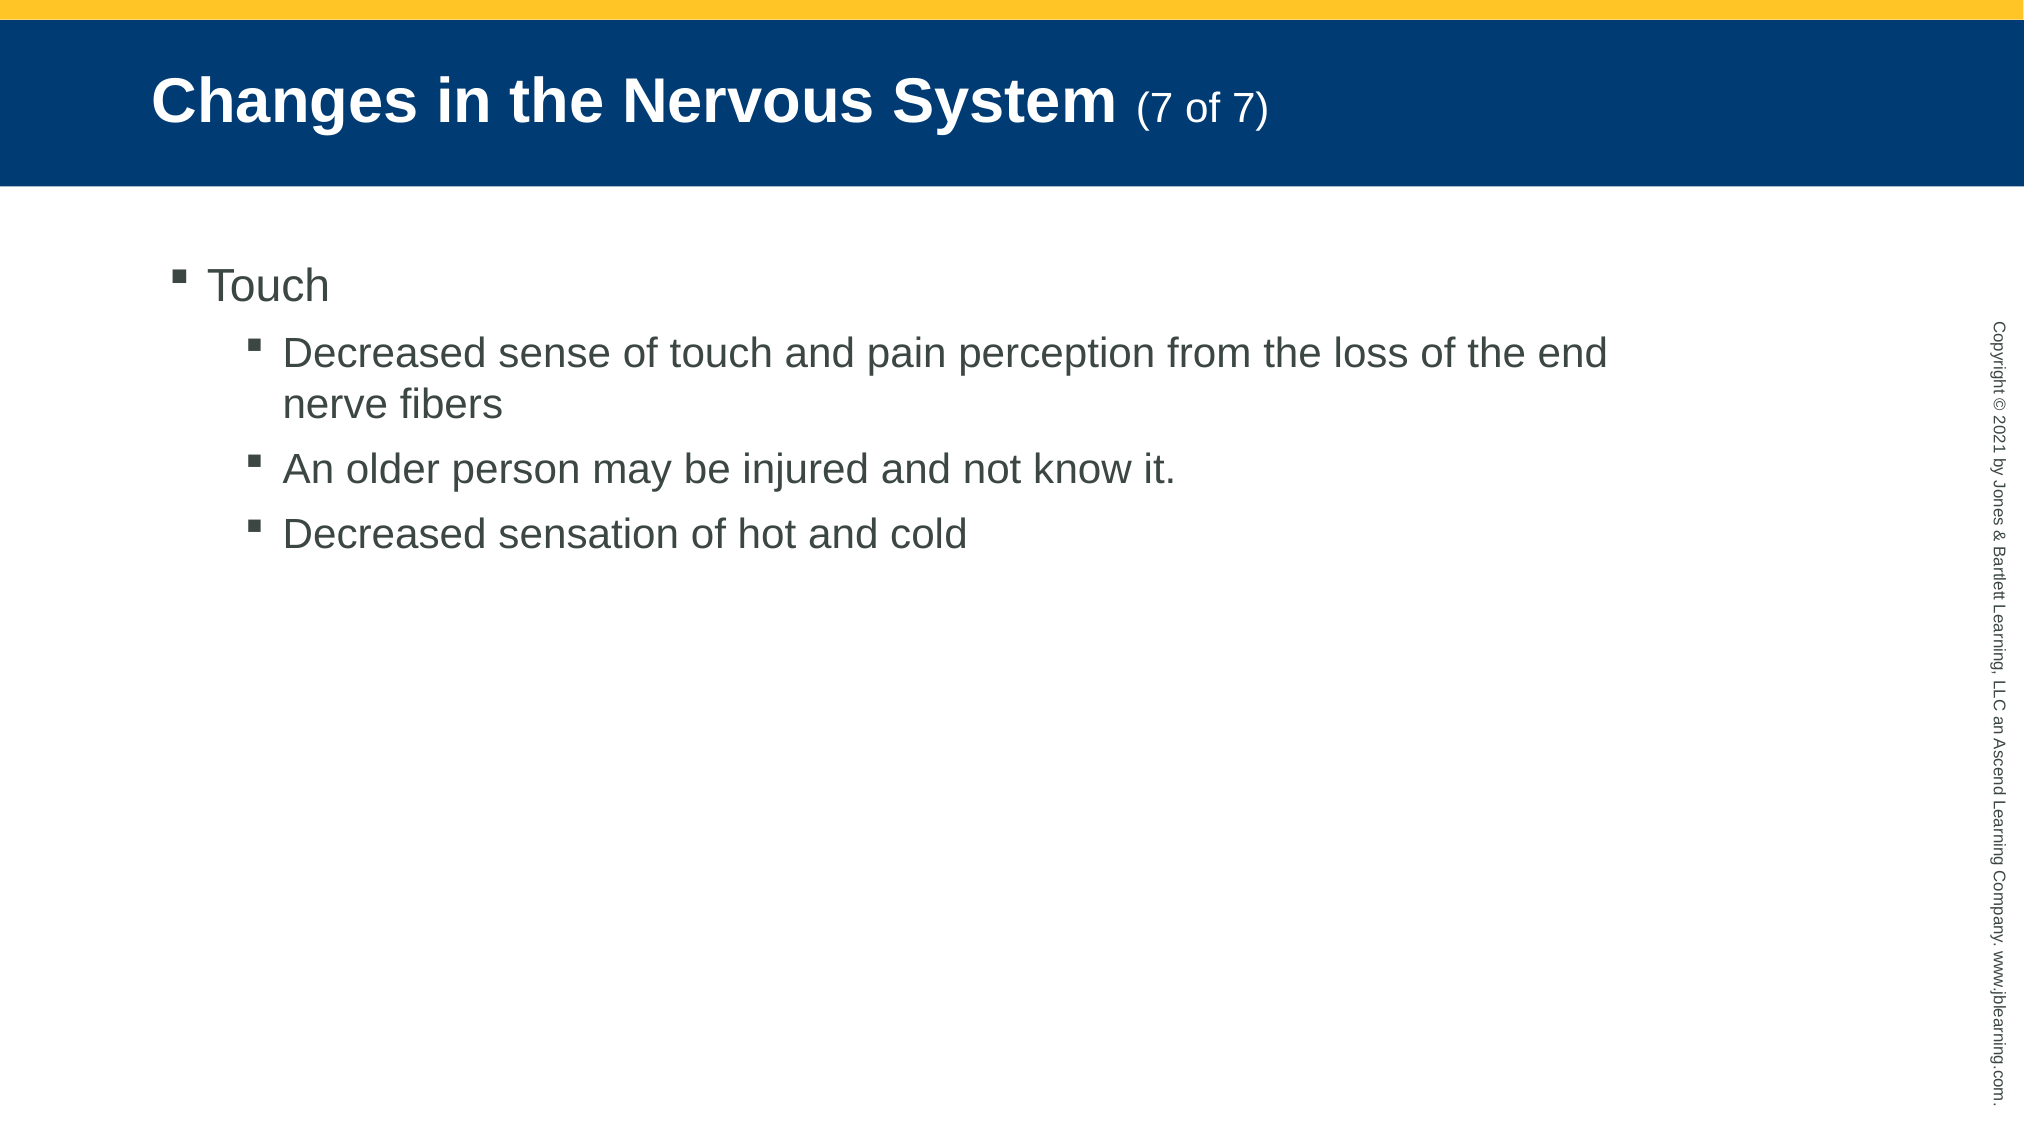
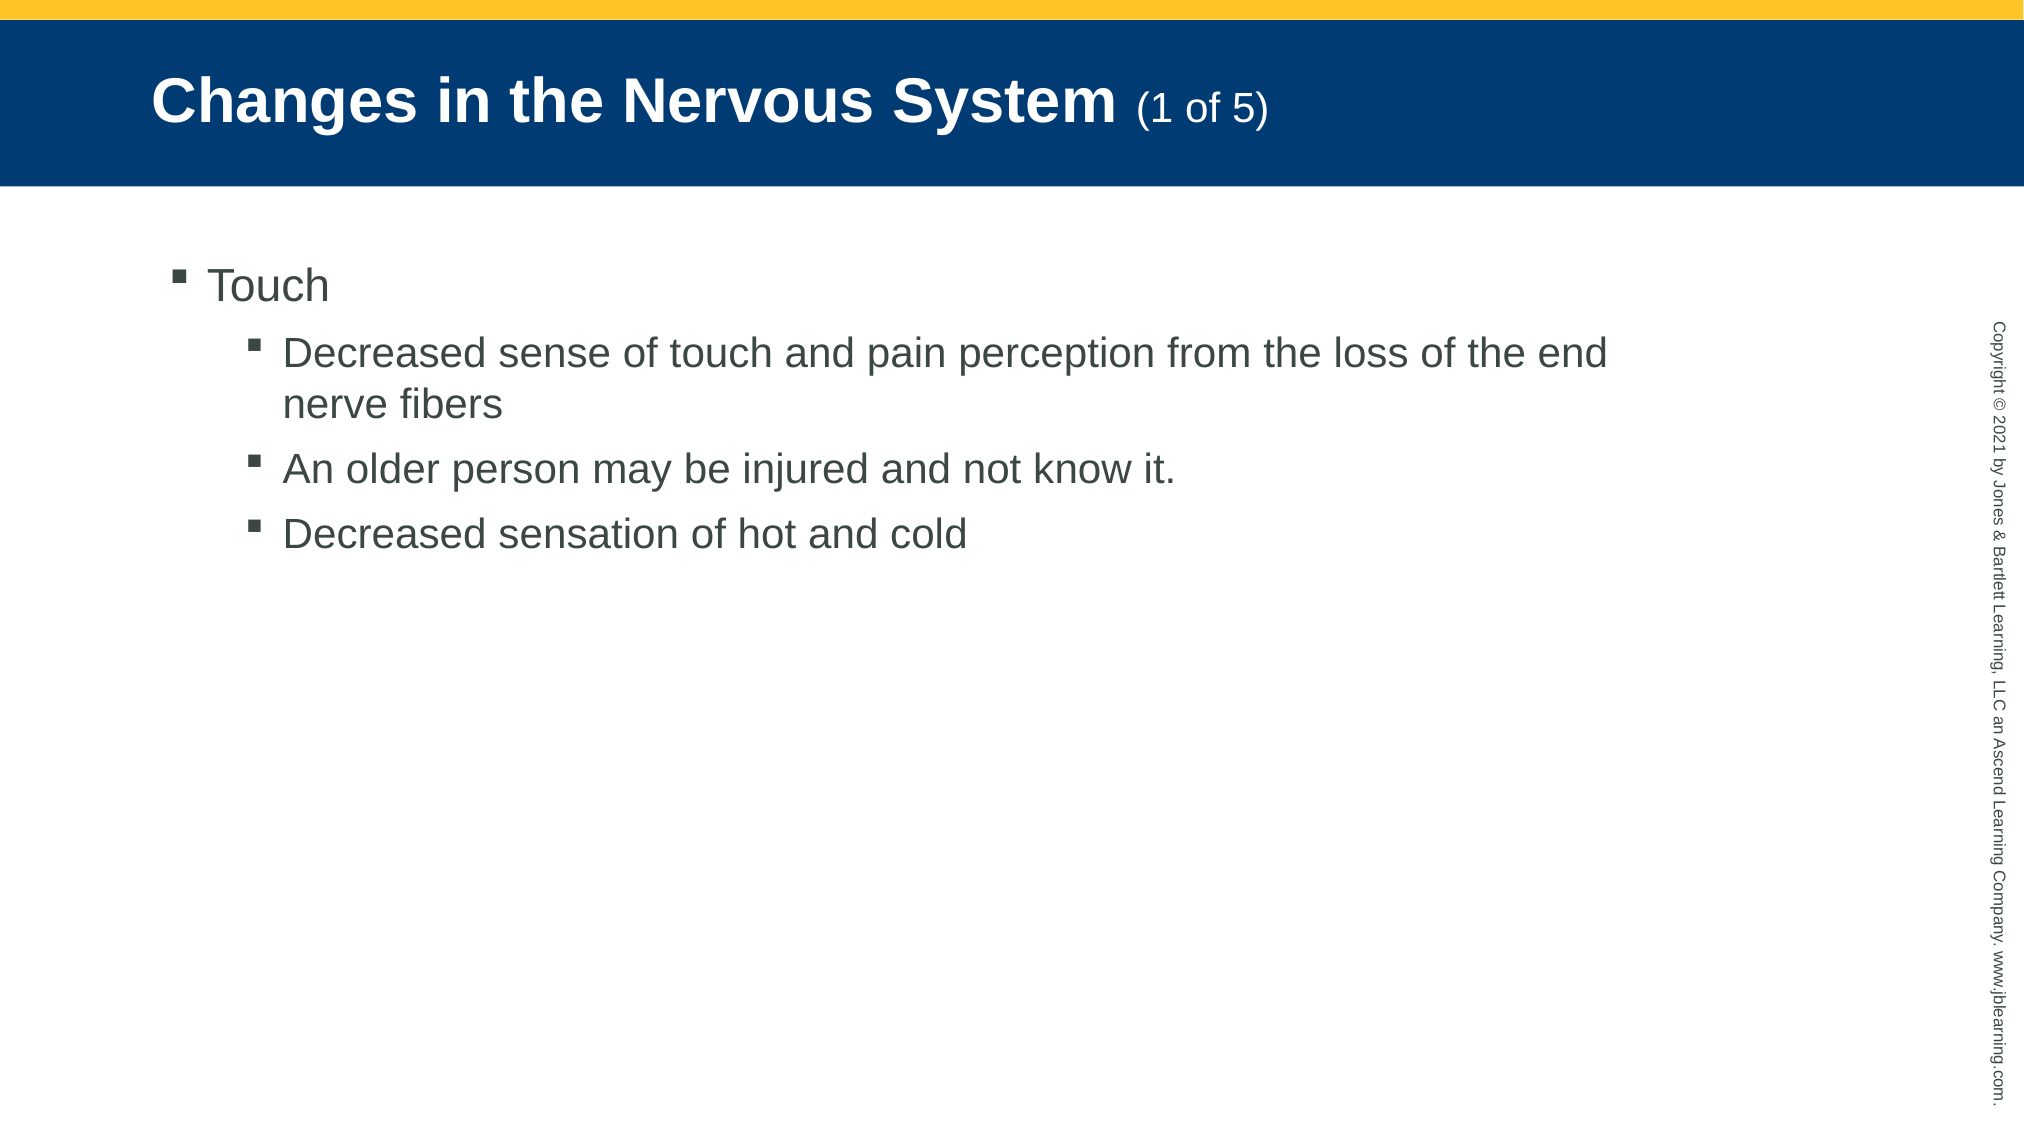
System 7: 7 -> 1
of 7: 7 -> 5
